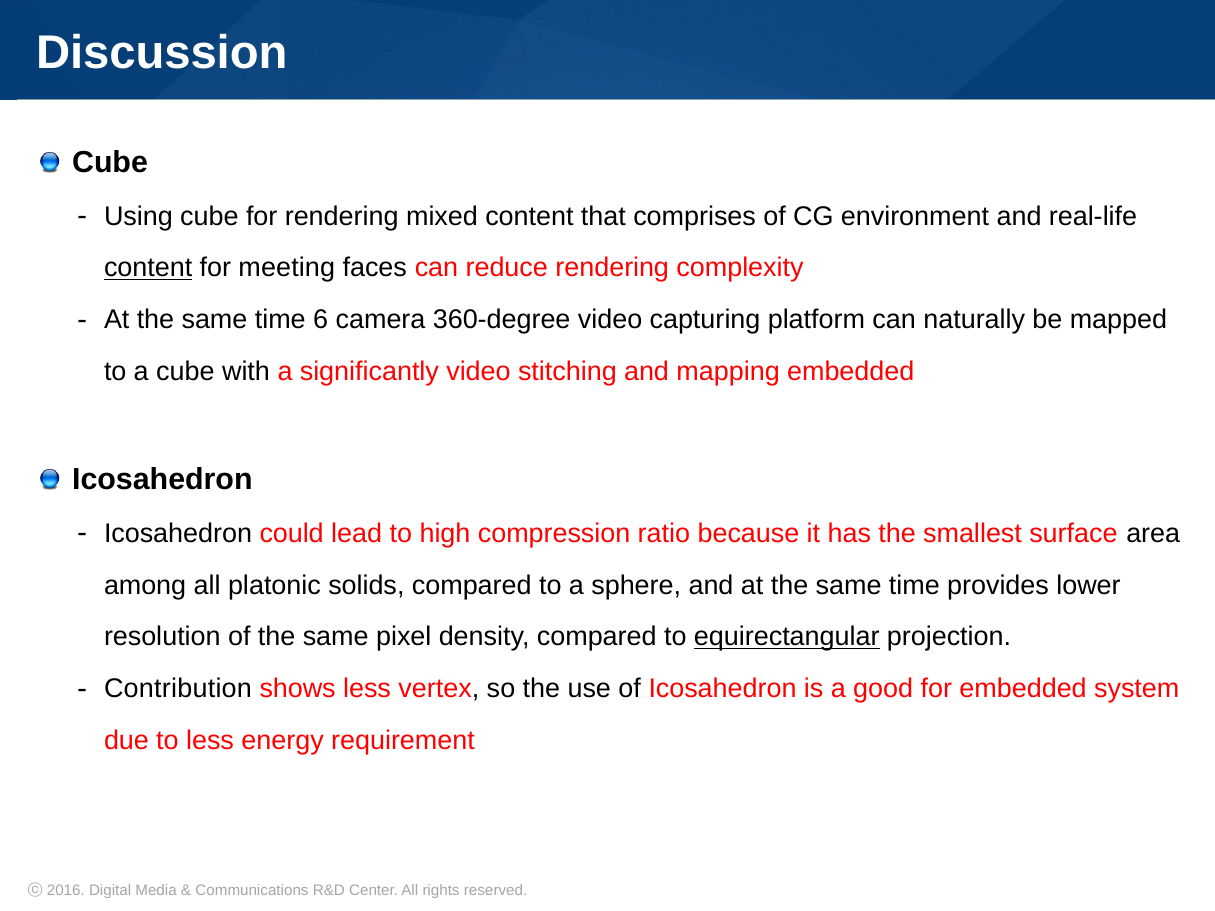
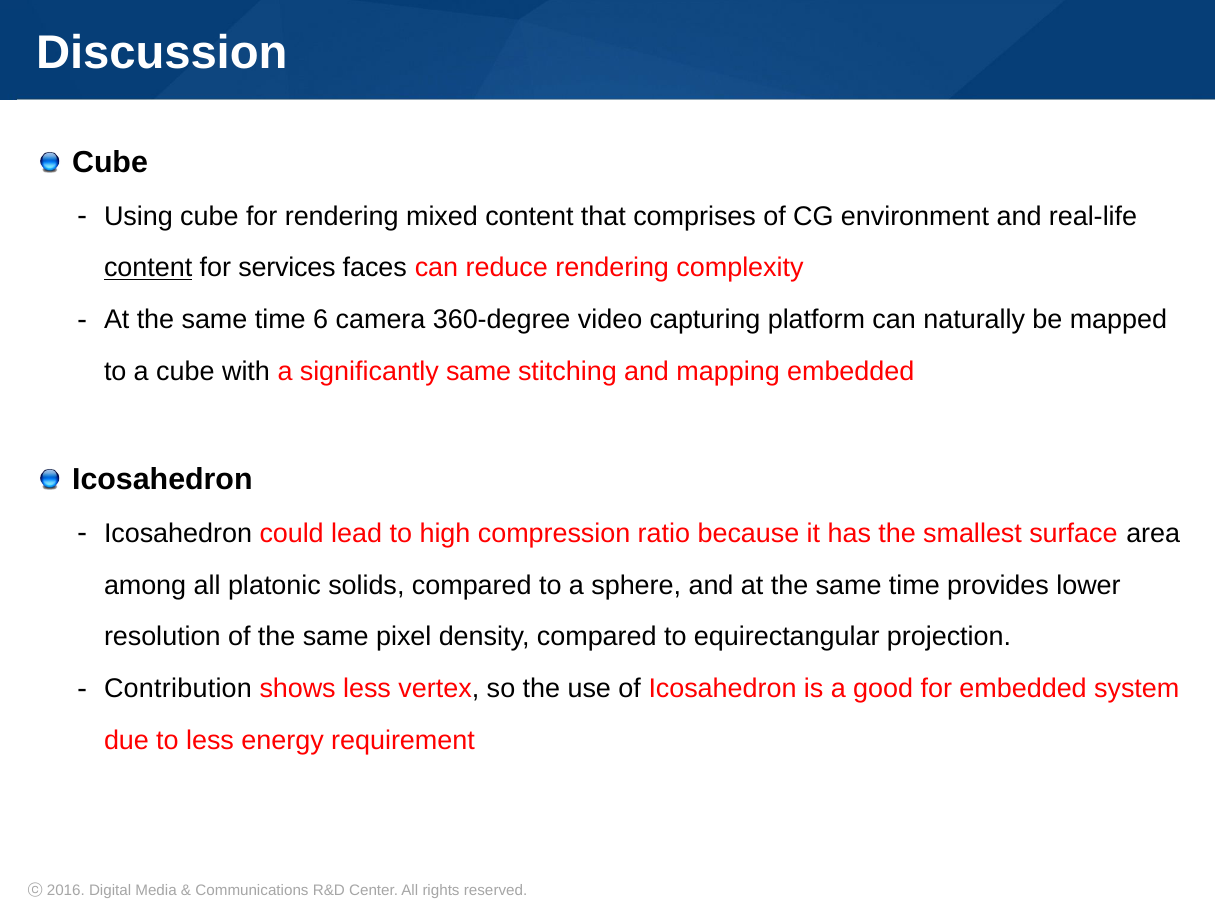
meeting: meeting -> services
significantly video: video -> same
equirectangular underline: present -> none
